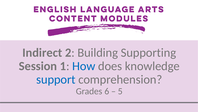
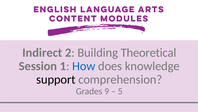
Supporting: Supporting -> Theoretical
support colour: blue -> black
6: 6 -> 9
